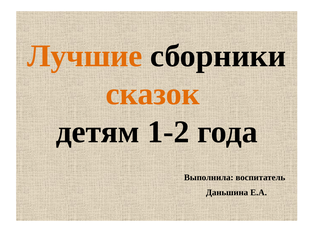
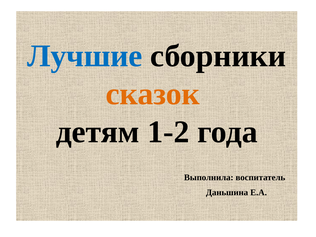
Лучшие colour: orange -> blue
